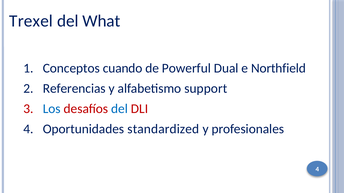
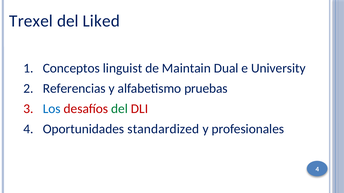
What: What -> Liked
cuando: cuando -> linguist
Powerful: Powerful -> Maintain
Northfield: Northfield -> University
support: support -> pruebas
del at (120, 109) colour: blue -> green
